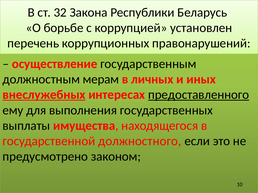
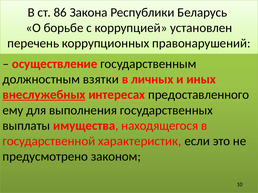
32: 32 -> 86
мерам: мерам -> взятки
предоставленного underline: present -> none
должностного: должностного -> характеристик
